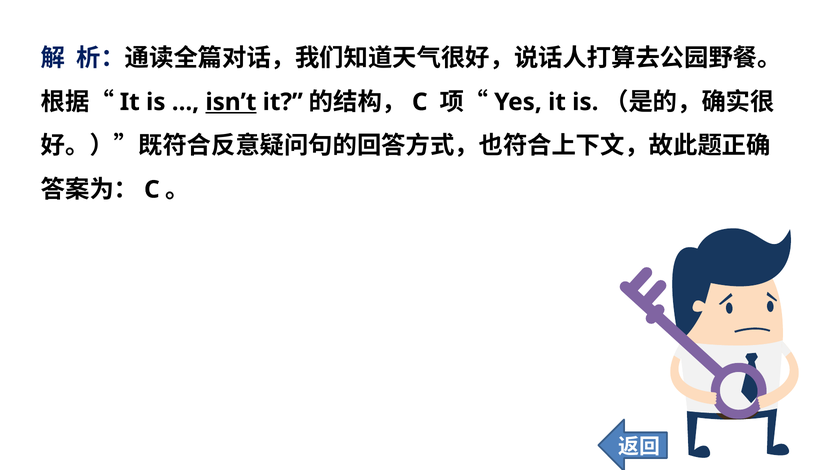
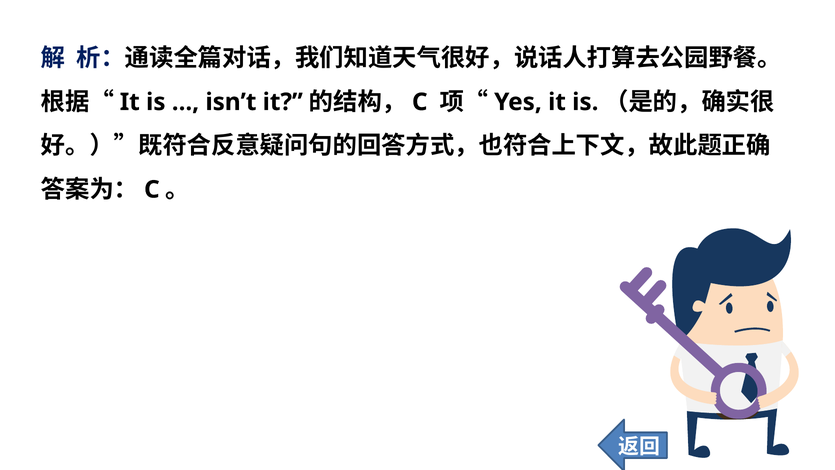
isn’t underline: present -> none
